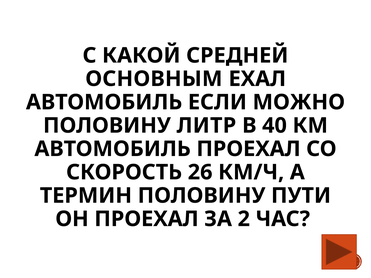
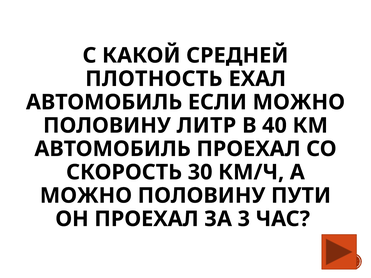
ОСНОВНЫМ: ОСНОВНЫМ -> ПЛОТНОСТЬ
26: 26 -> 30
ТЕРМИН at (86, 196): ТЕРМИН -> МОЖНО
2: 2 -> 3
